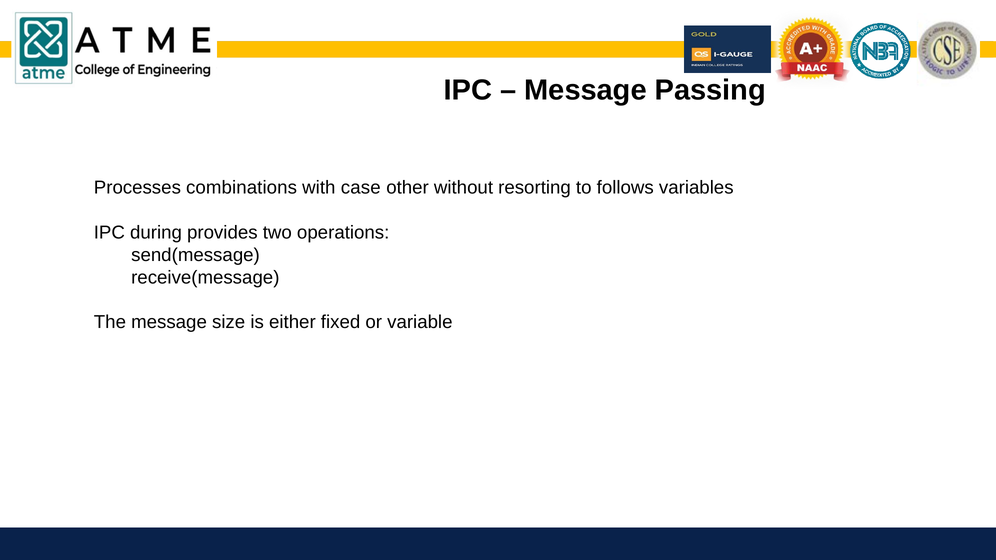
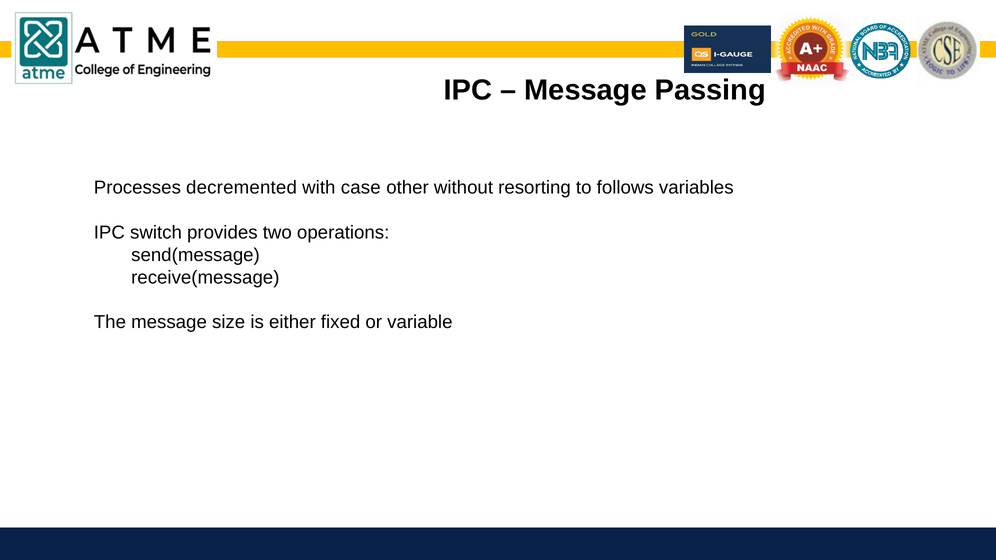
combinations: combinations -> decremented
during: during -> switch
